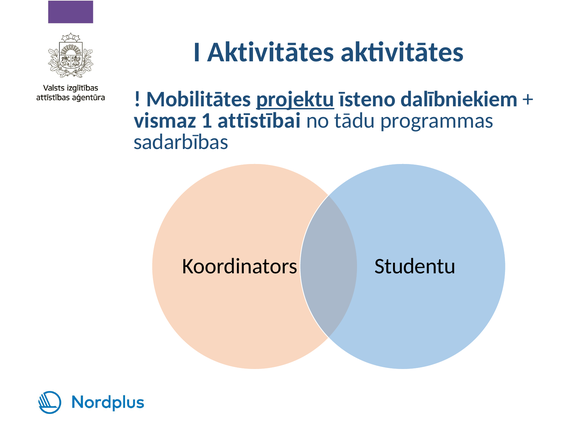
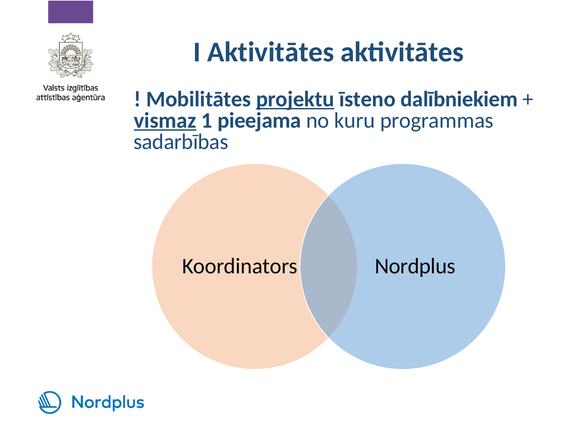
vismaz underline: none -> present
attīstībai: attīstībai -> pieejama
tādu: tādu -> kuru
Studentu: Studentu -> Nordplus
